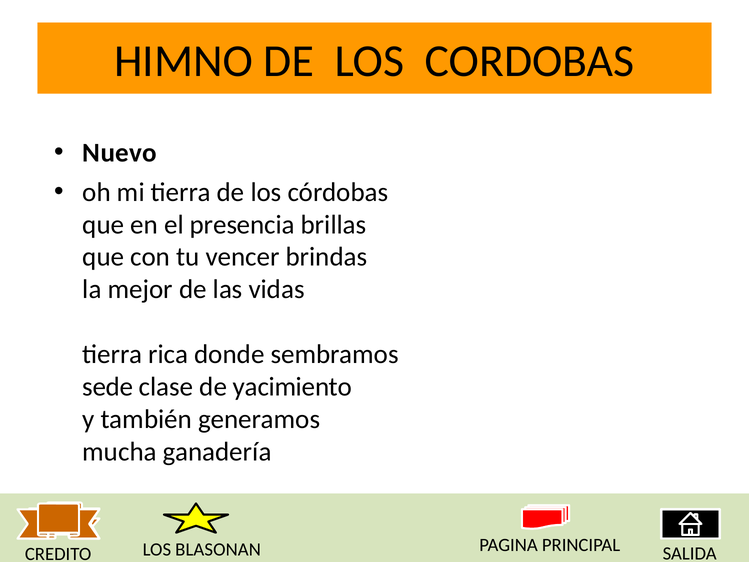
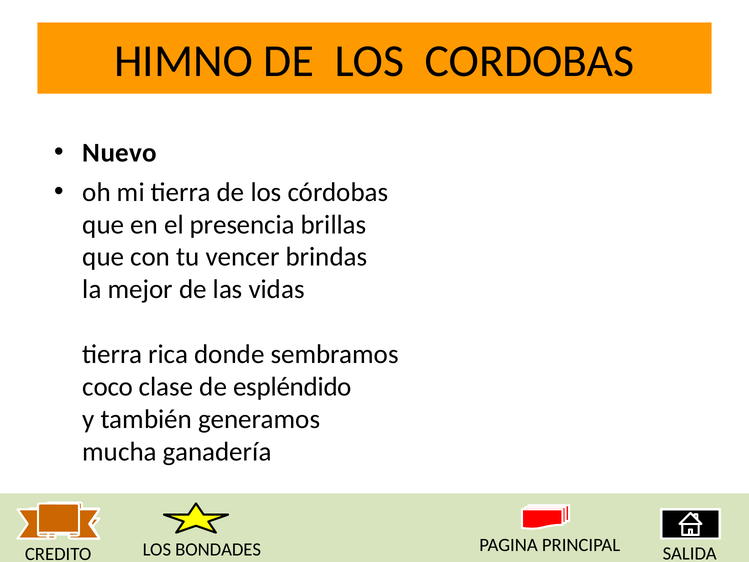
sede: sede -> coco
yacimiento: yacimiento -> espléndido
BLASONAN: BLASONAN -> BONDADES
